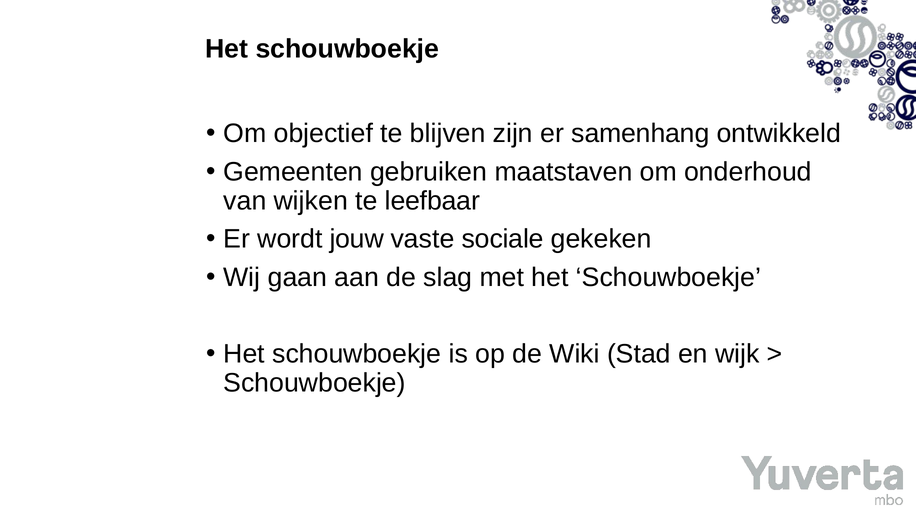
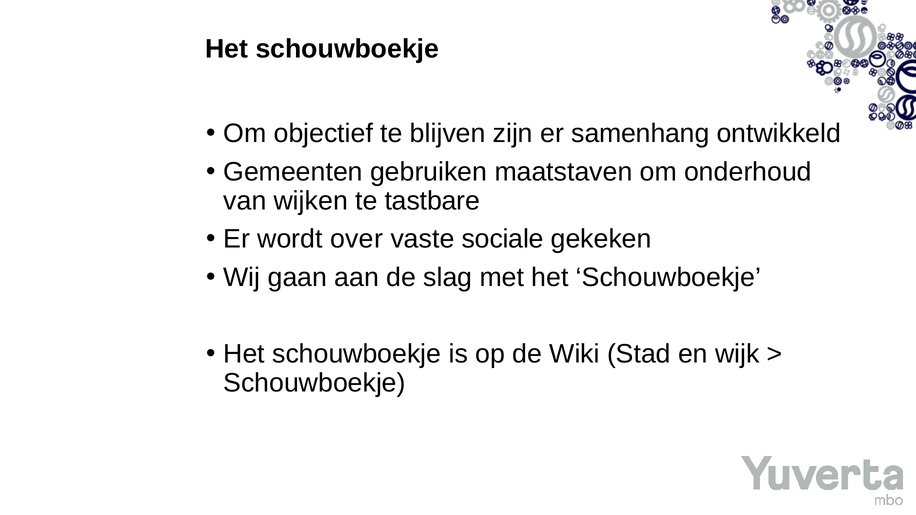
leefbaar: leefbaar -> tastbare
jouw: jouw -> over
